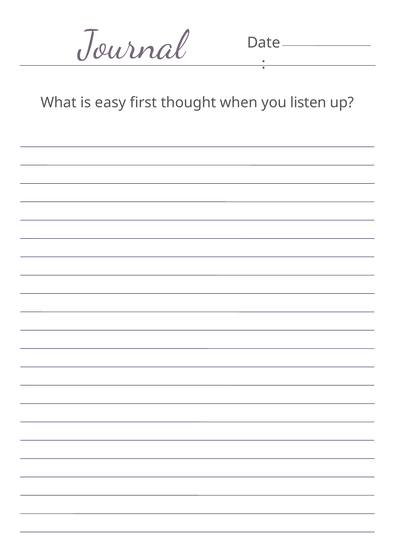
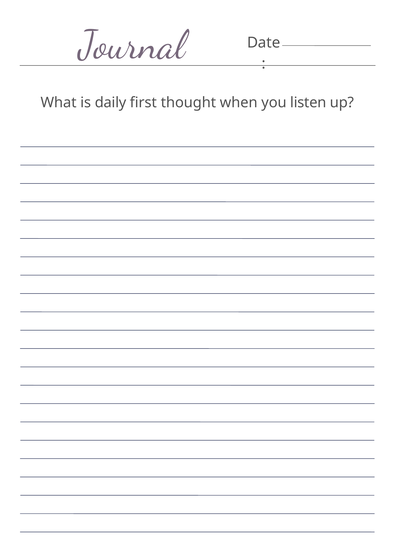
easy: easy -> daily
